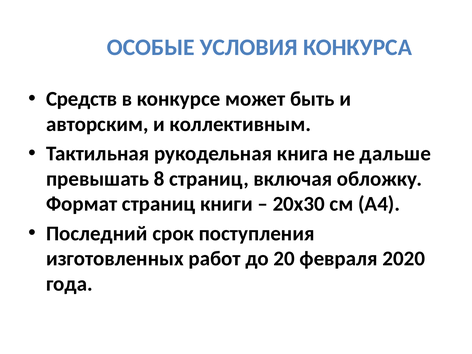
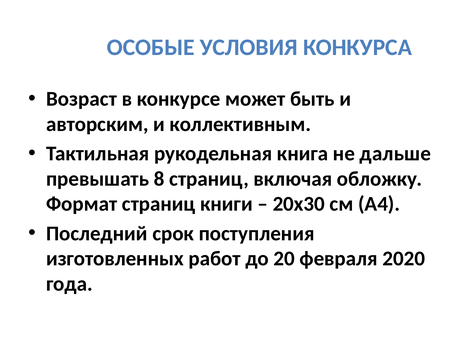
Средств: Средств -> Возраст
